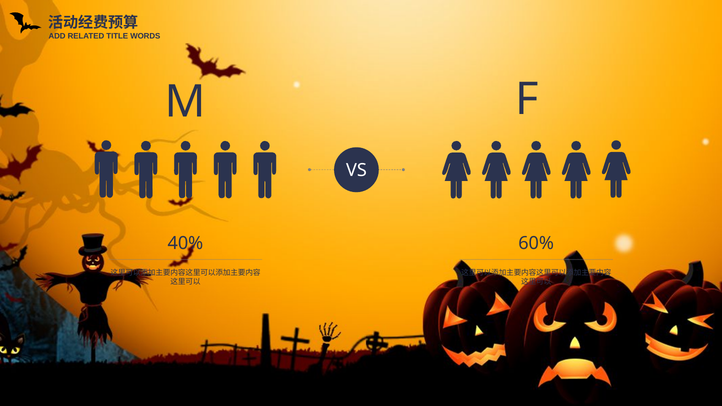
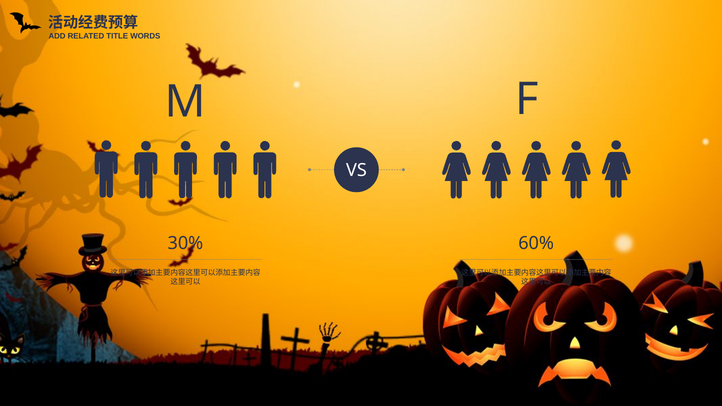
40%: 40% -> 30%
